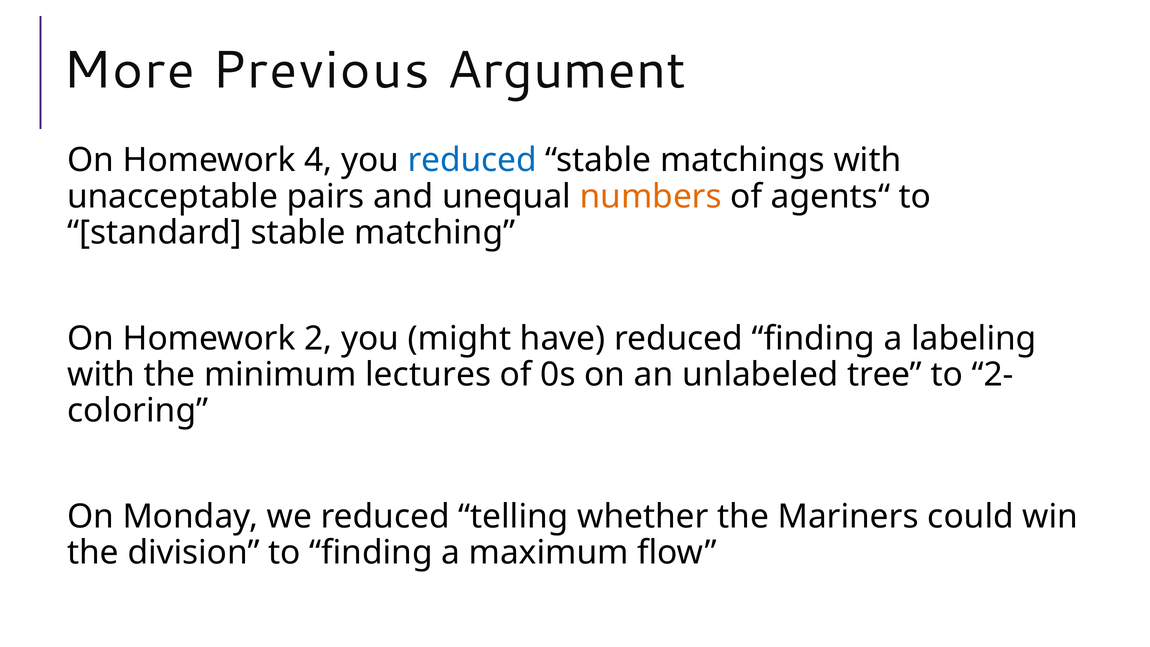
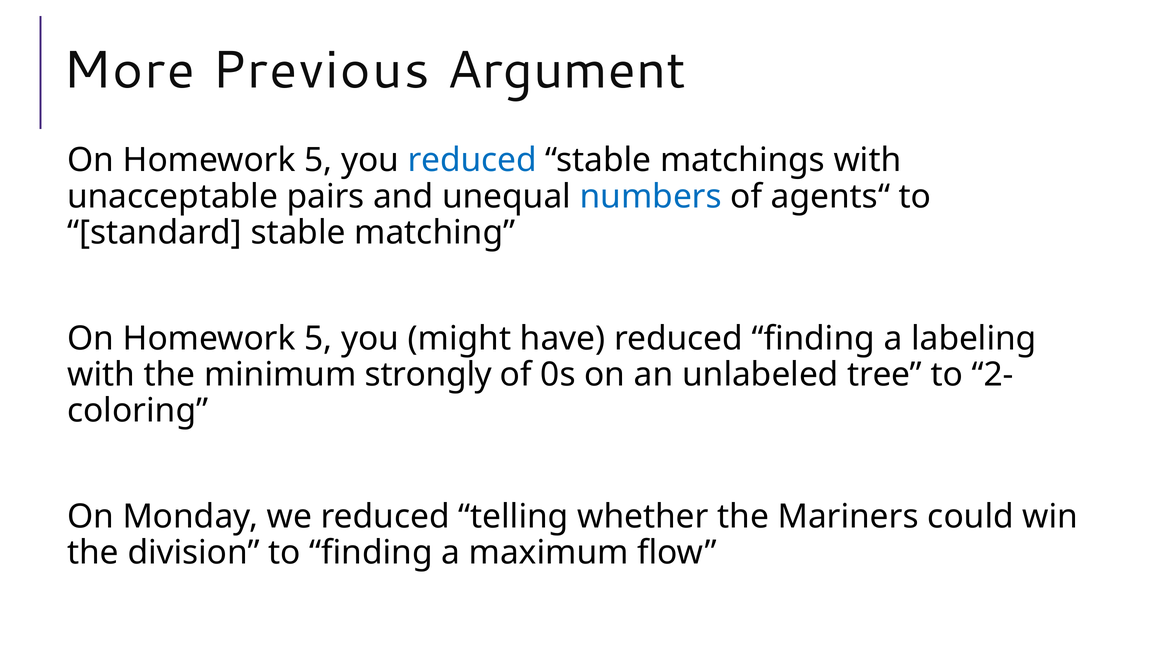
4 at (318, 160): 4 -> 5
numbers colour: orange -> blue
2 at (318, 338): 2 -> 5
lectures: lectures -> strongly
